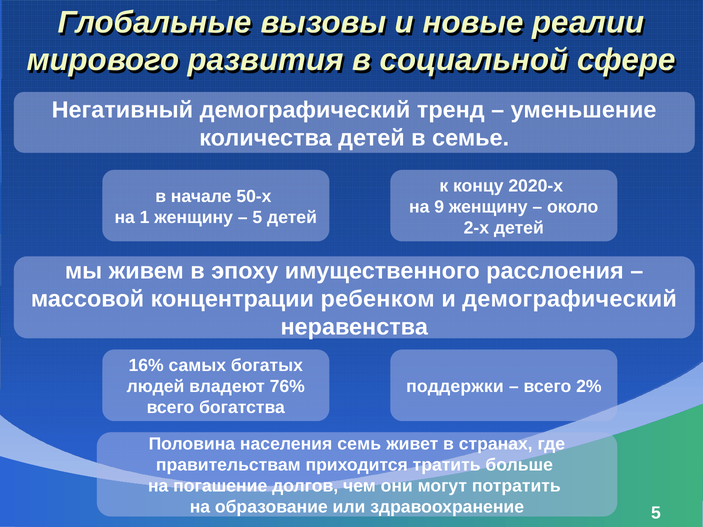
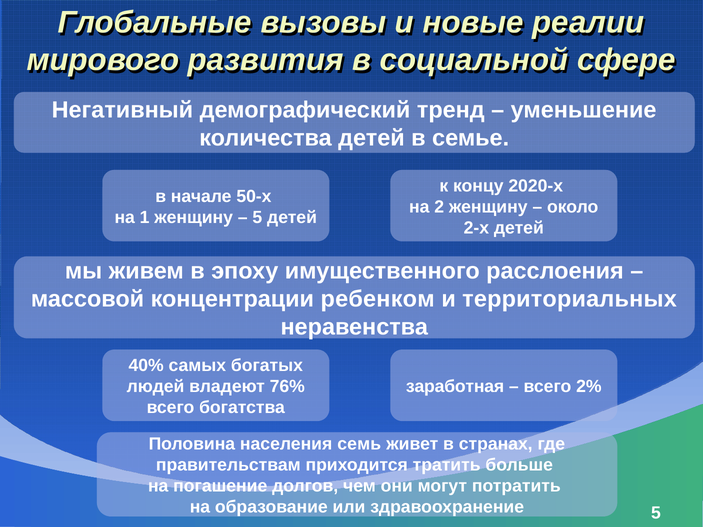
9: 9 -> 2
и демографический: демографический -> территориальных
16%: 16% -> 40%
поддержки: поддержки -> заработная
